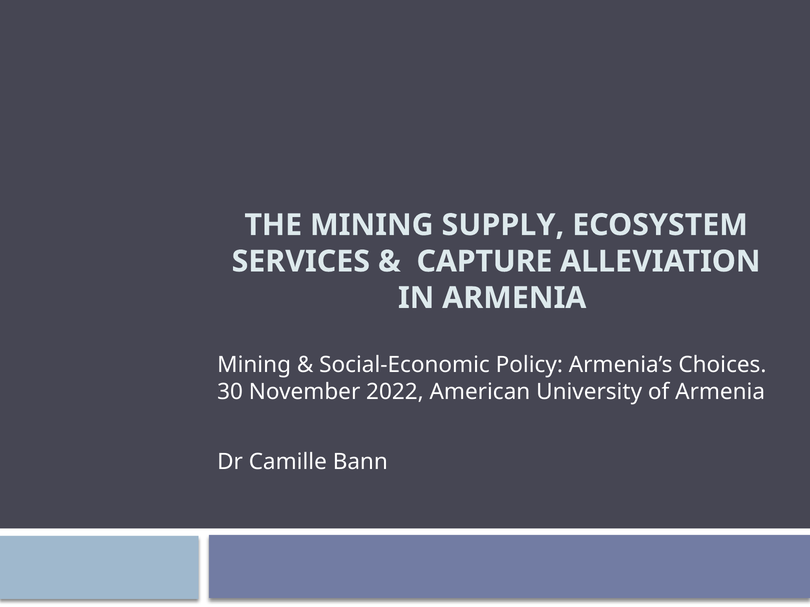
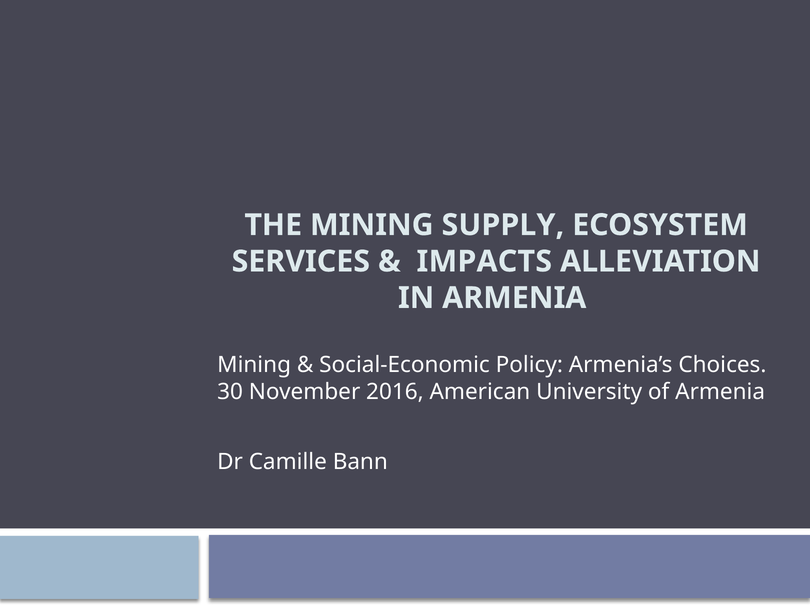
CAPTURE: CAPTURE -> IMPACTS
2022: 2022 -> 2016
